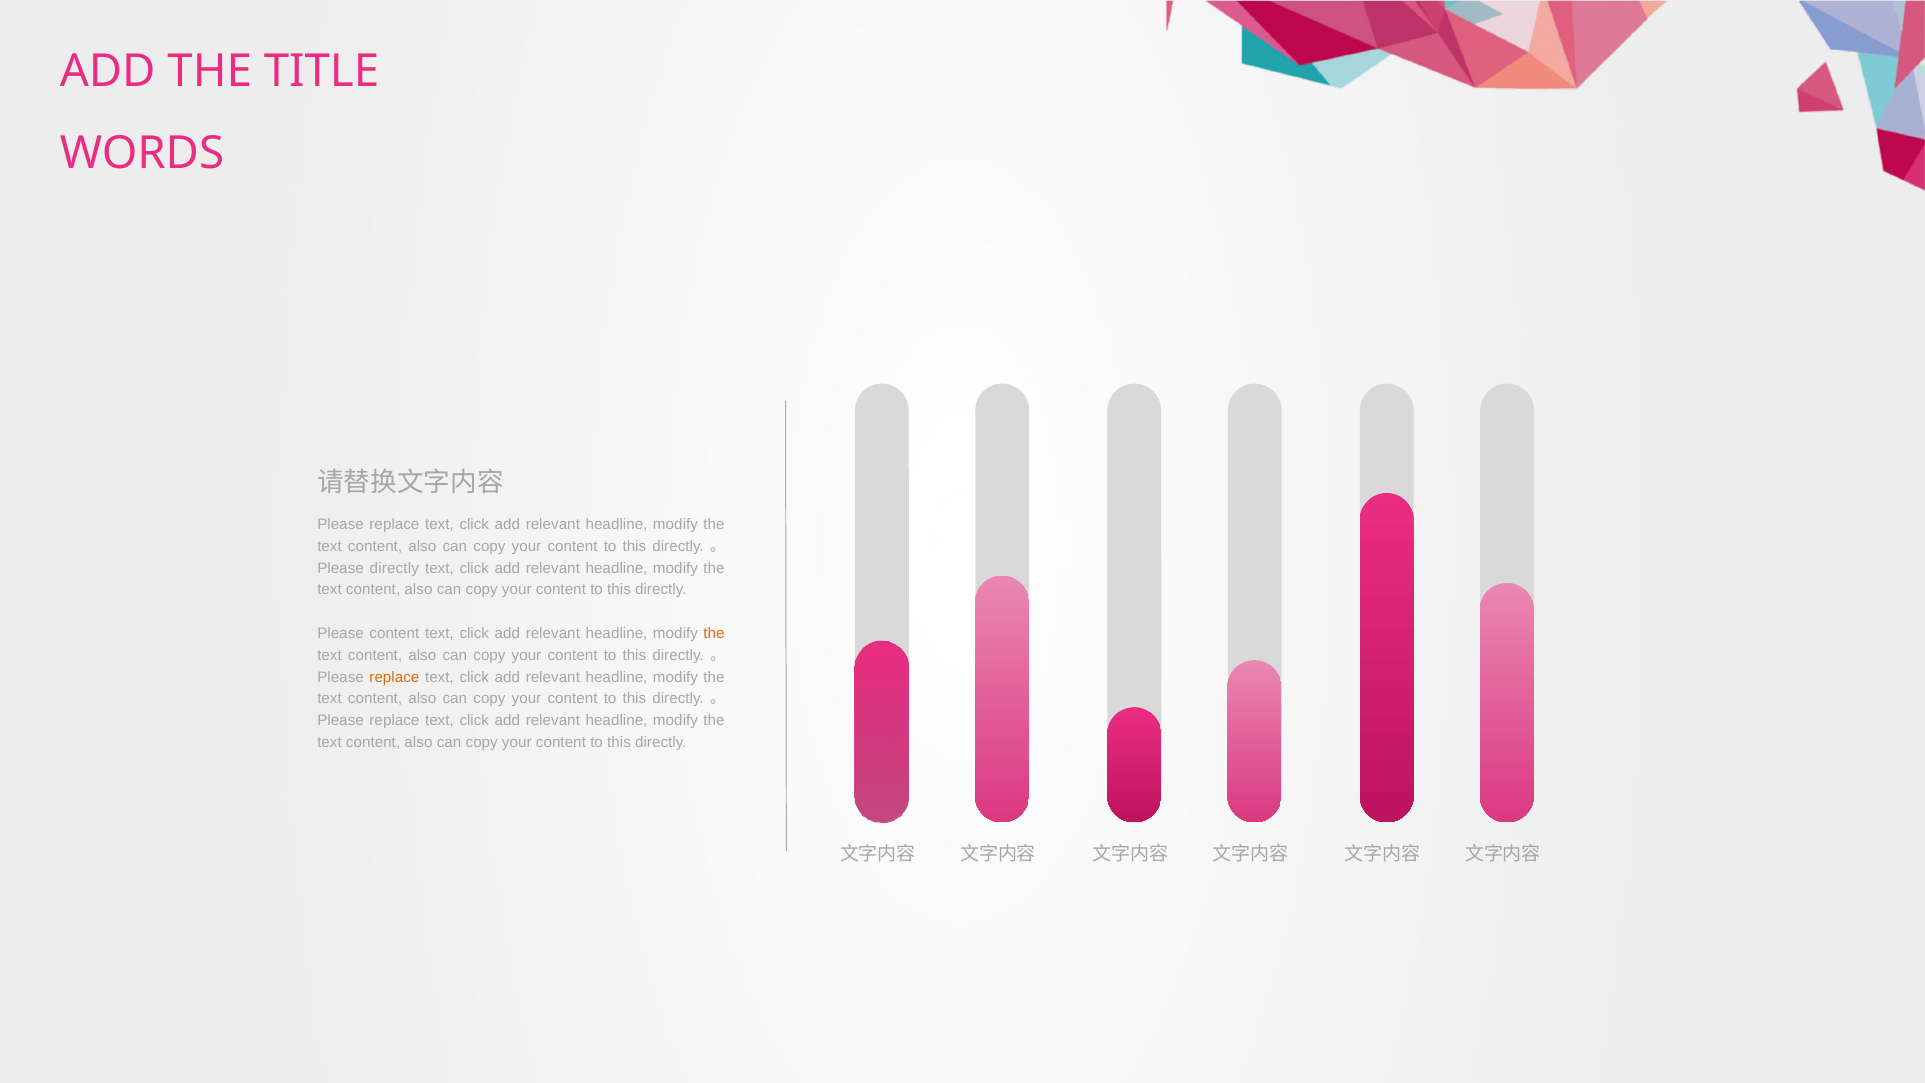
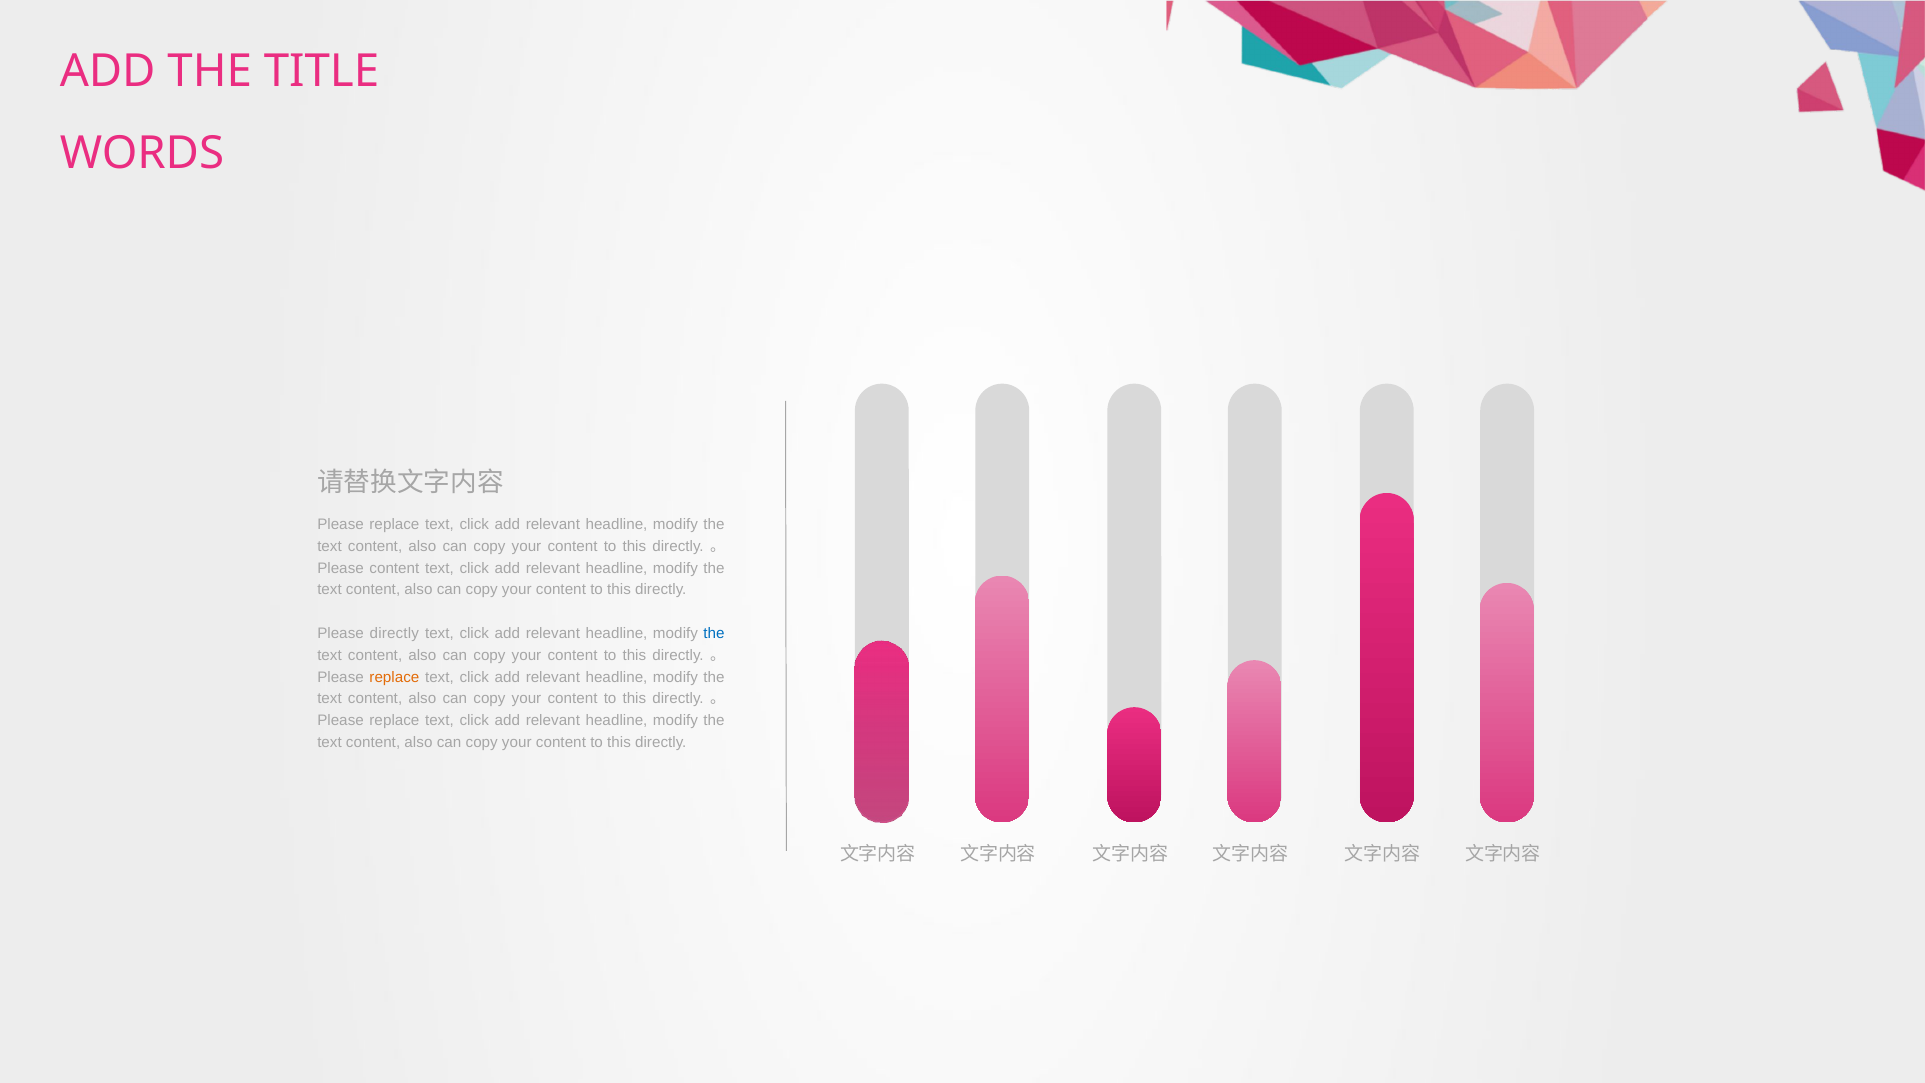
Please directly: directly -> content
Please content: content -> directly
the at (714, 633) colour: orange -> blue
